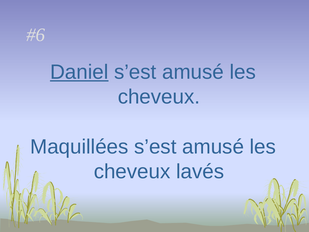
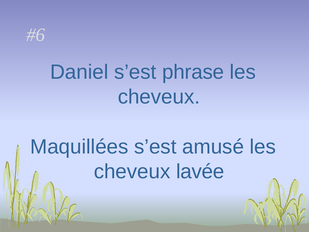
Daniel underline: present -> none
amusé at (193, 72): amusé -> phrase
lavés: lavés -> lavée
